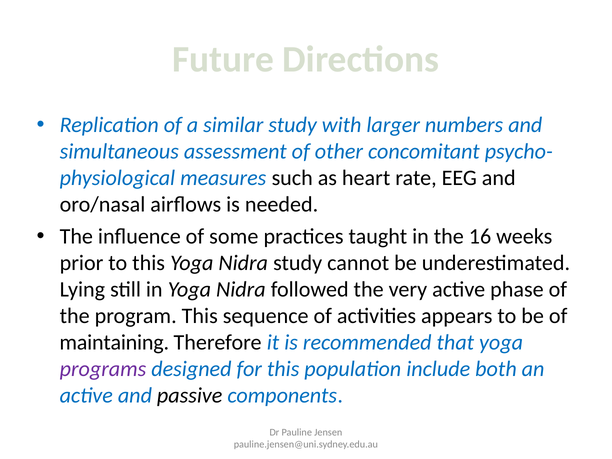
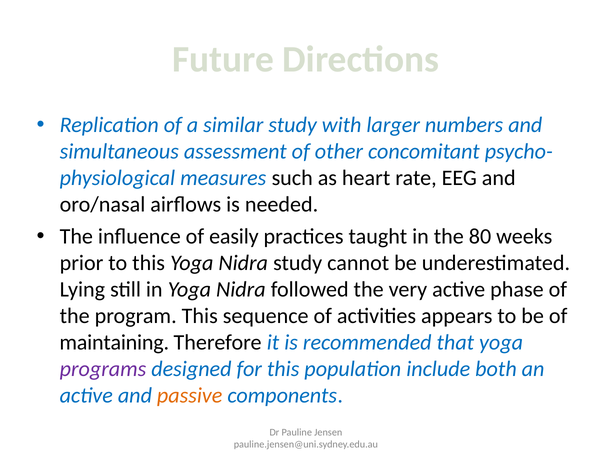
some: some -> easily
16: 16 -> 80
passive colour: black -> orange
